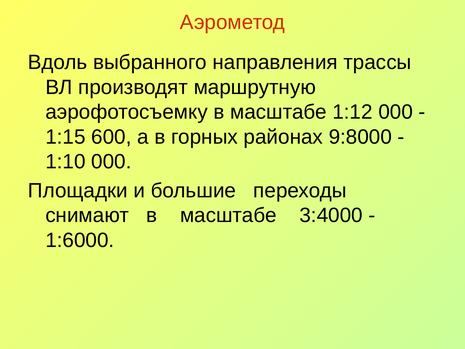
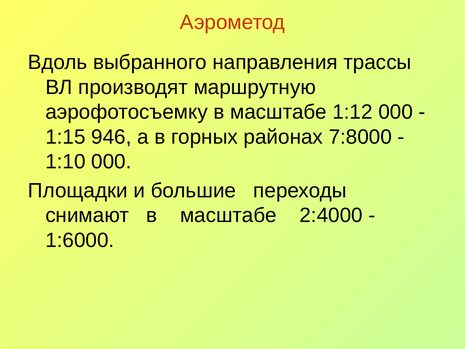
600: 600 -> 946
9:8000: 9:8000 -> 7:8000
3:4000: 3:4000 -> 2:4000
